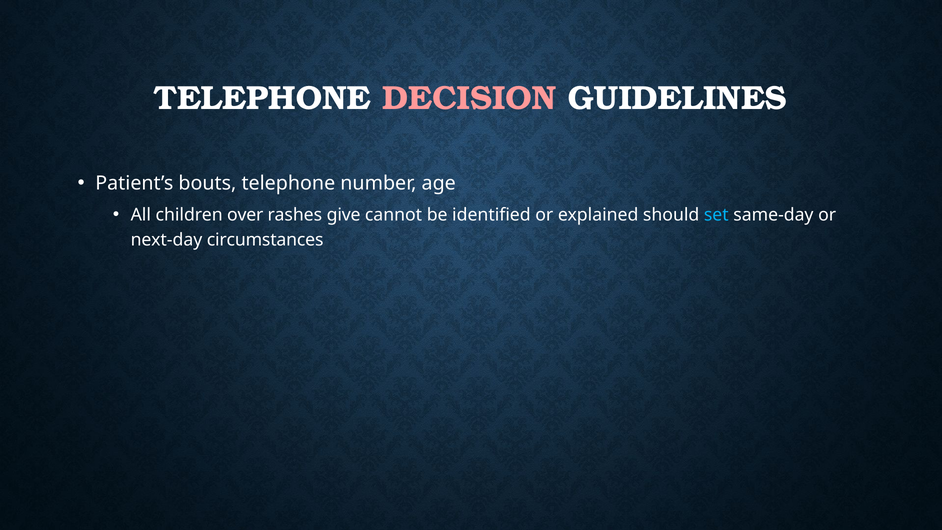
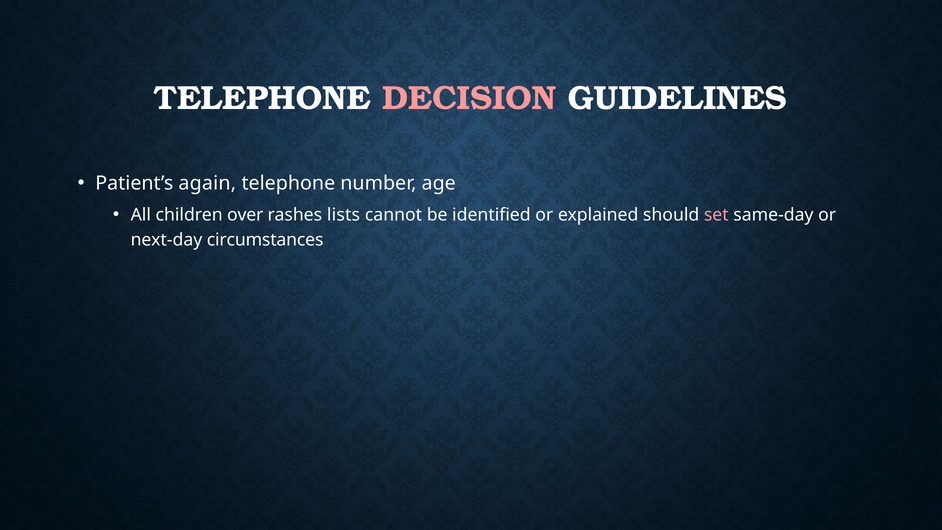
bouts: bouts -> again
give: give -> lists
set colour: light blue -> pink
